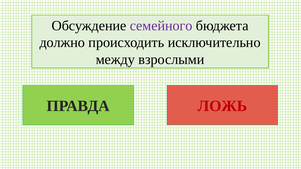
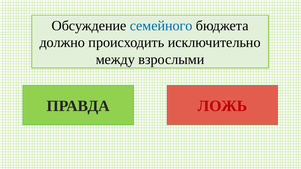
семейного colour: purple -> blue
